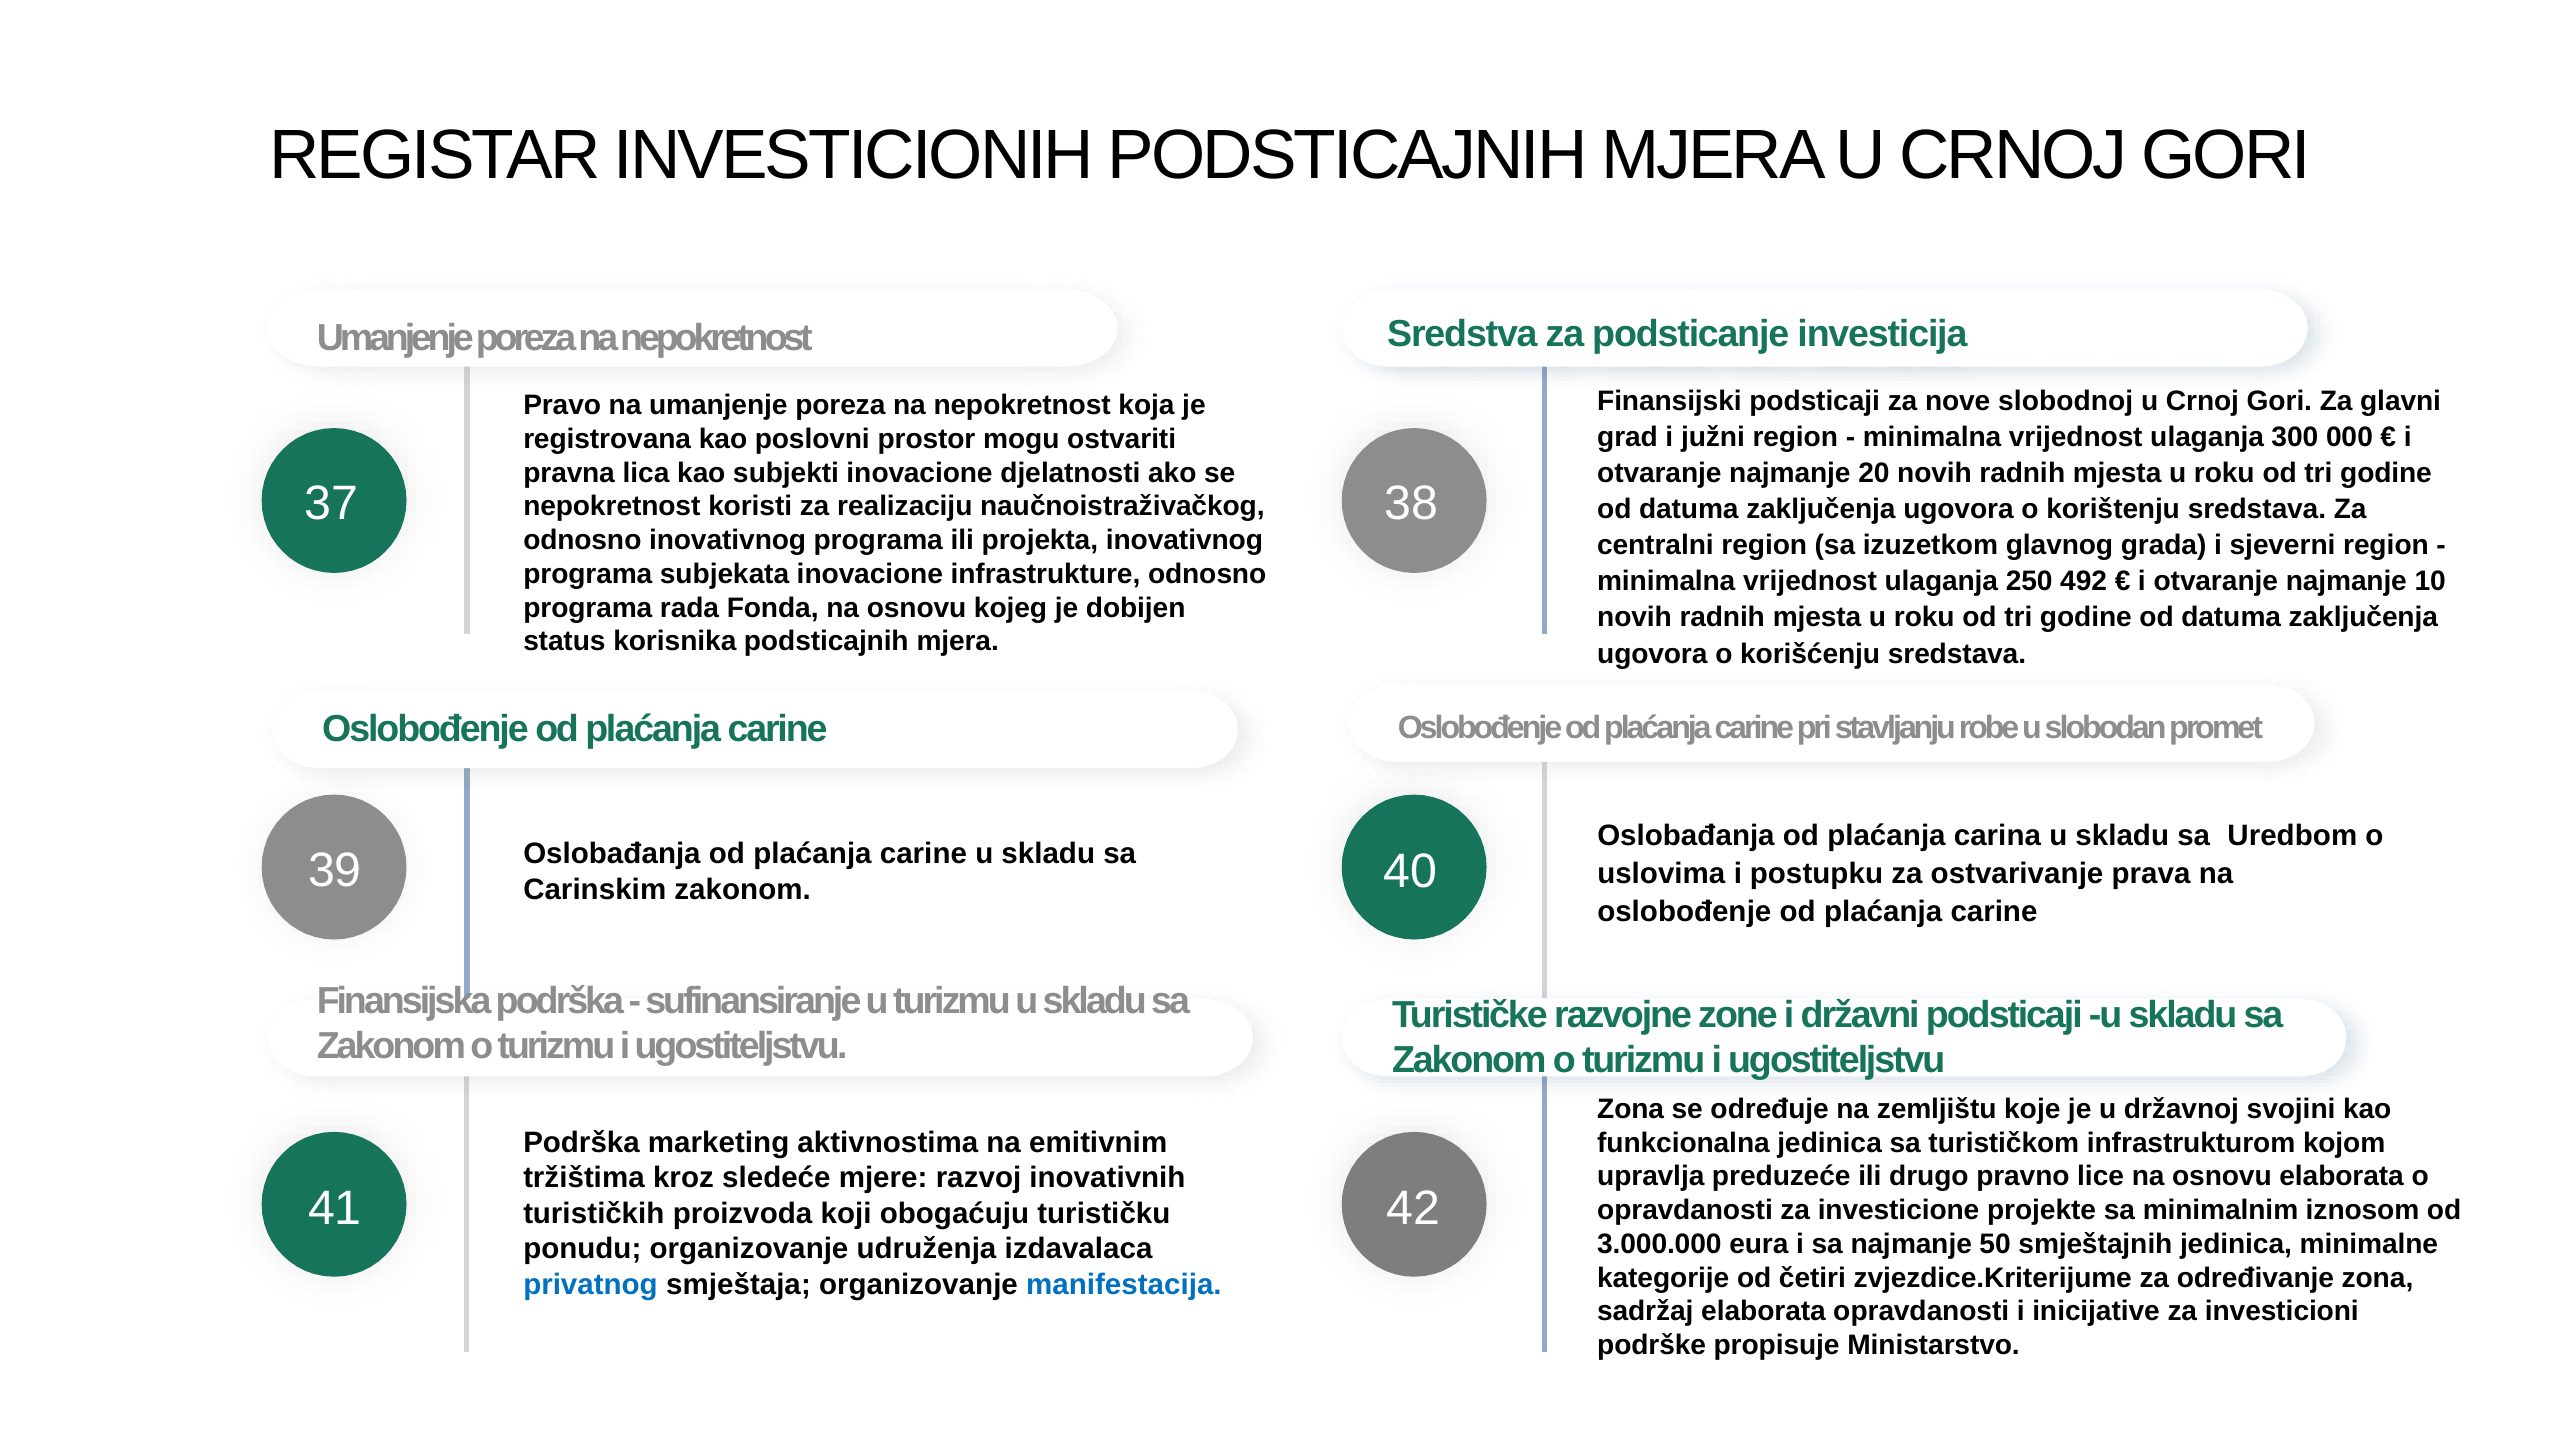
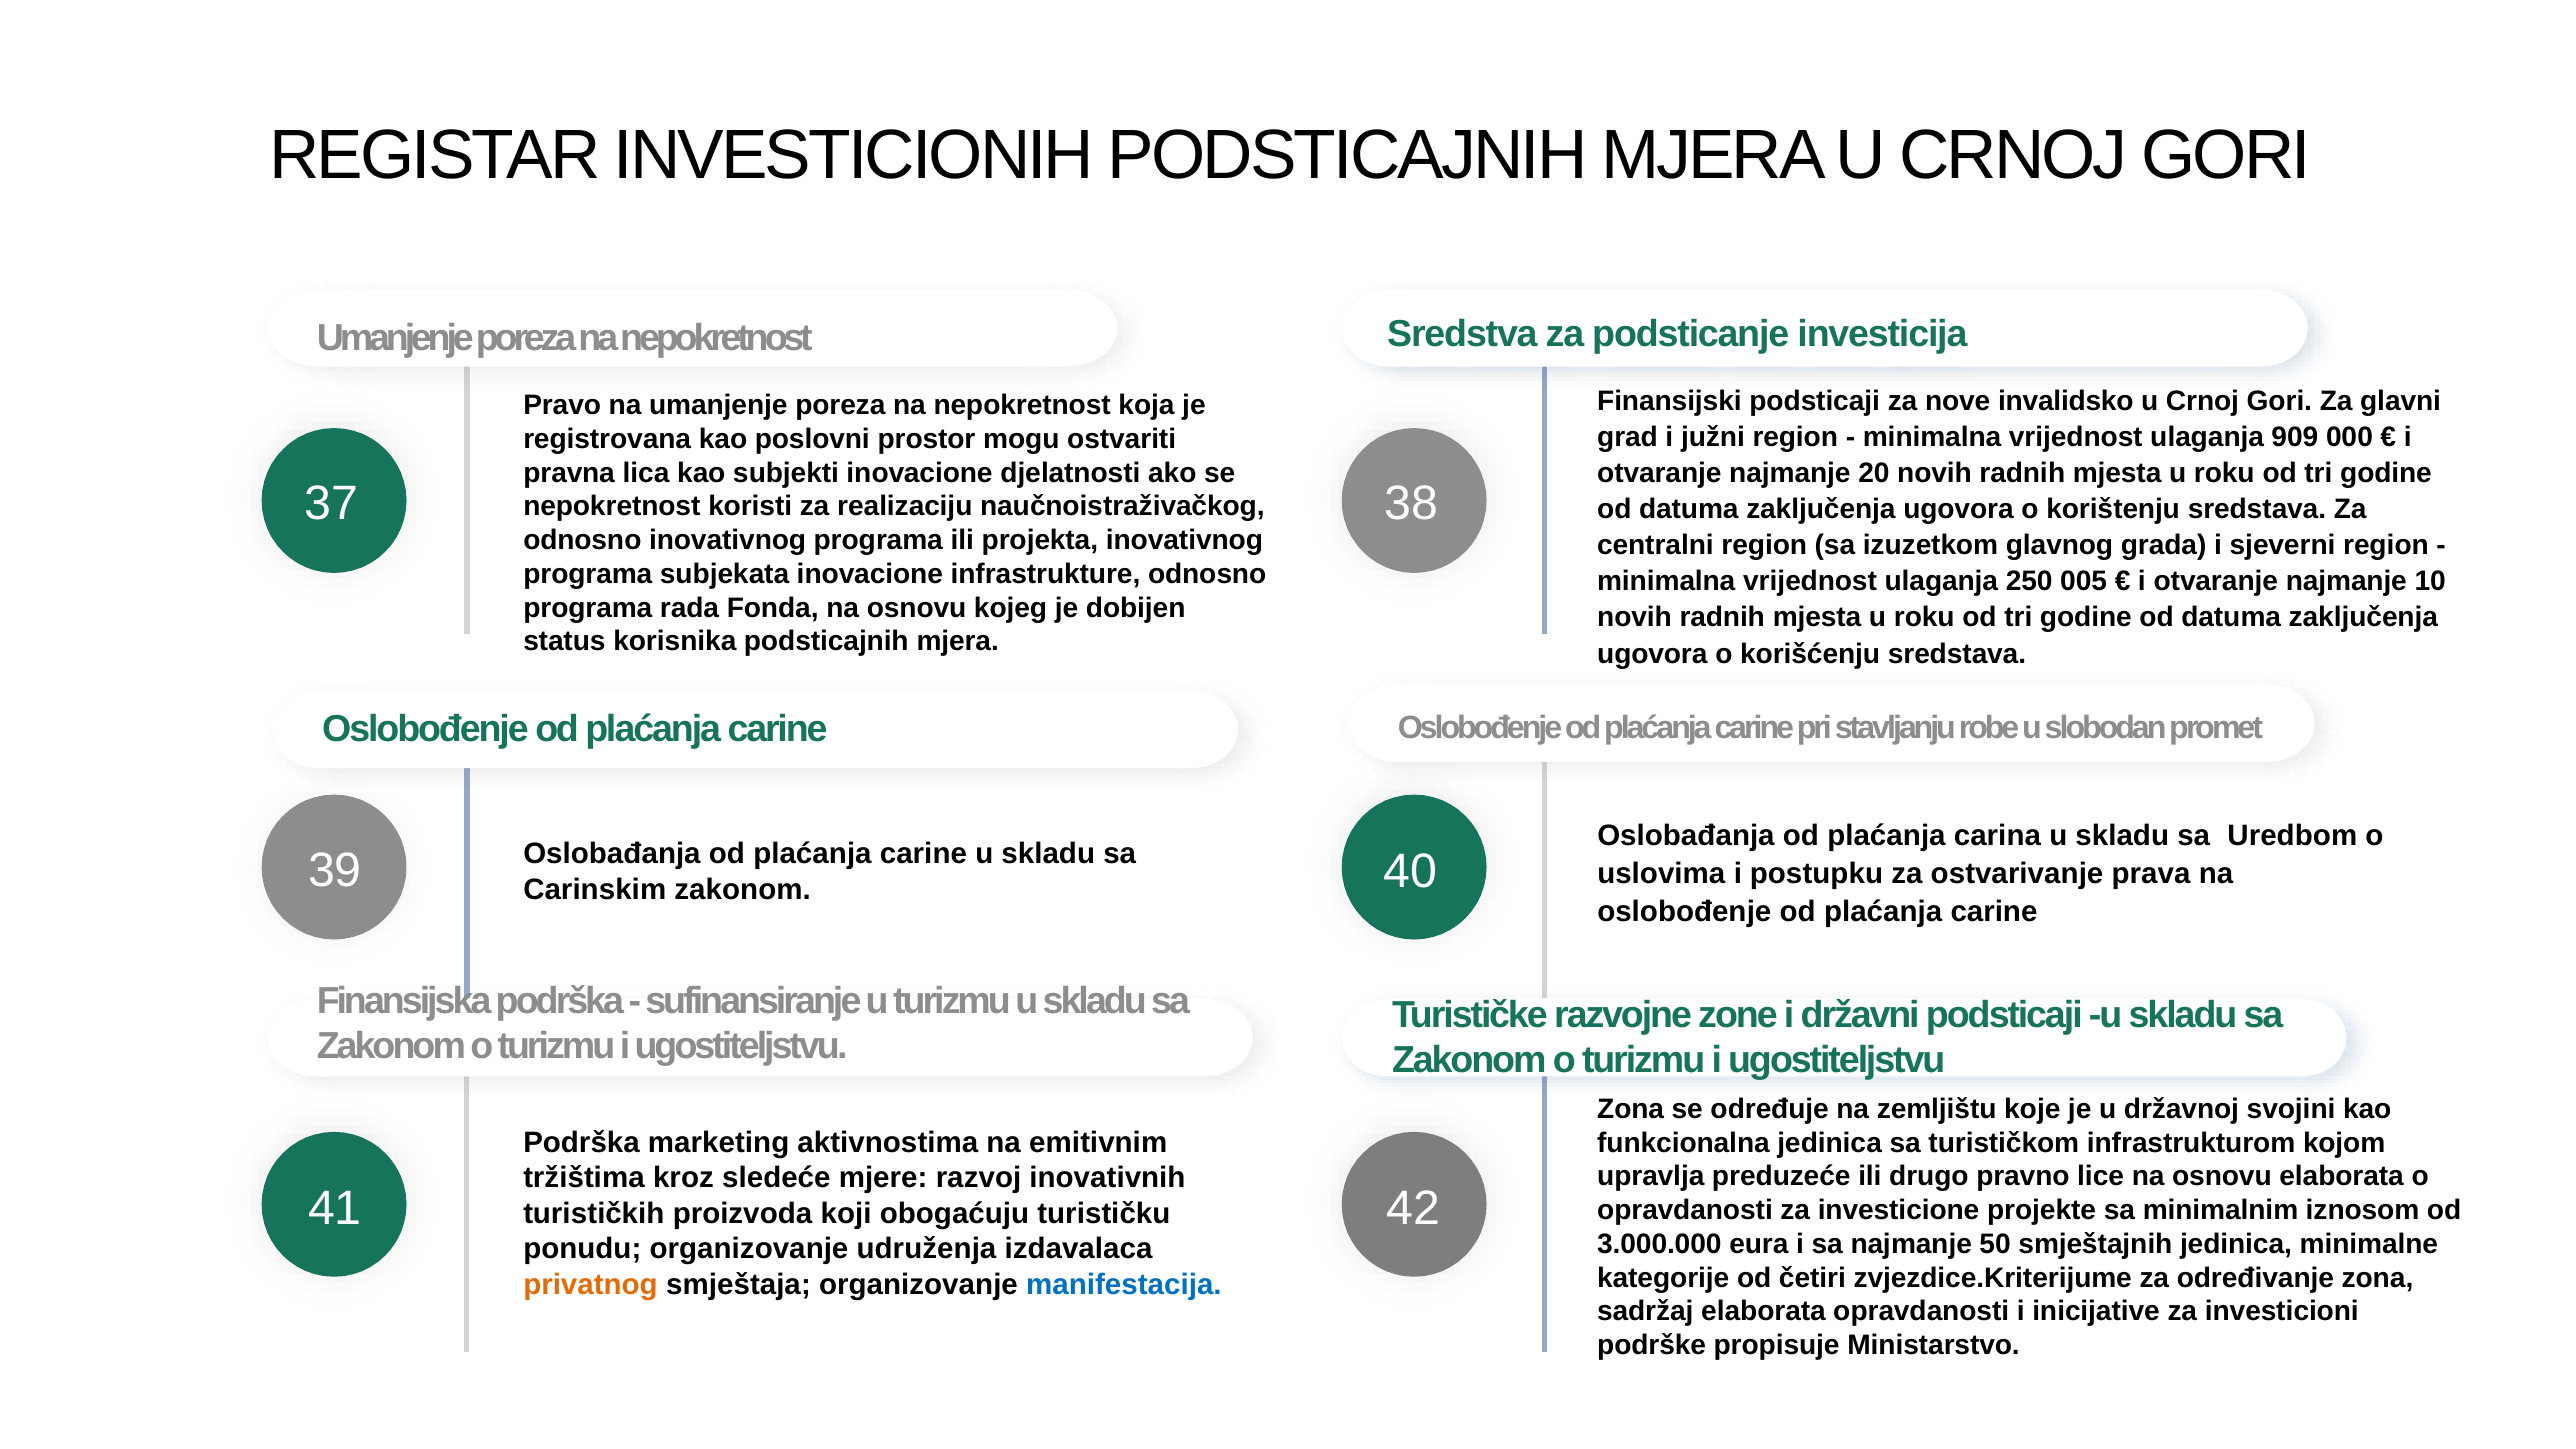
slobodnoj: slobodnoj -> invalidsko
300: 300 -> 909
492: 492 -> 005
privatnog colour: blue -> orange
